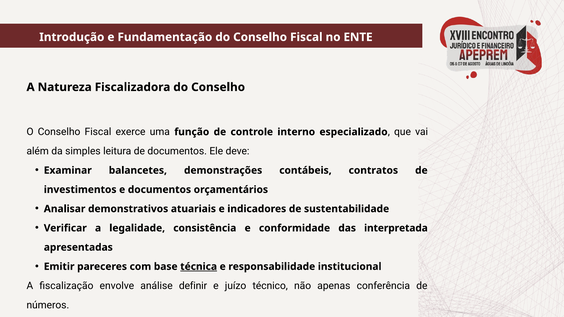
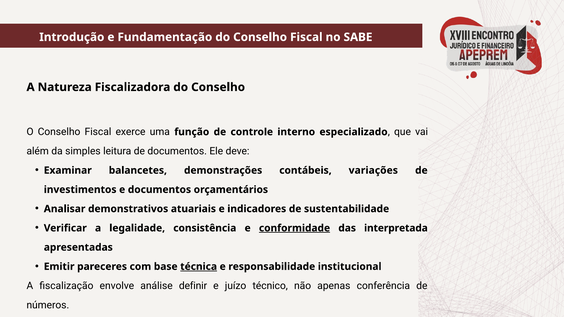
ENTE: ENTE -> SABE
contratos: contratos -> variações
conformidade underline: none -> present
